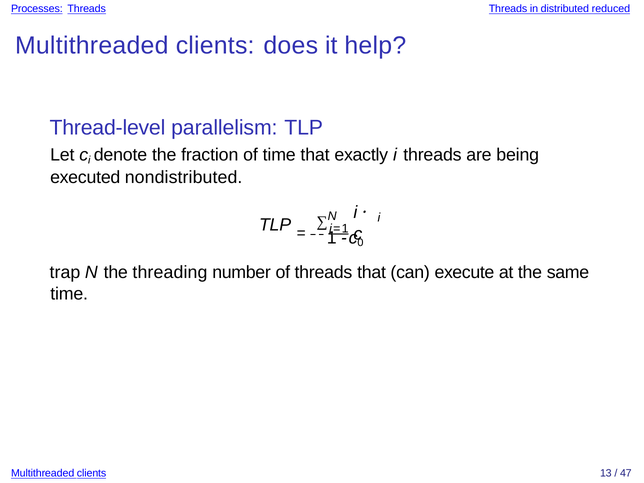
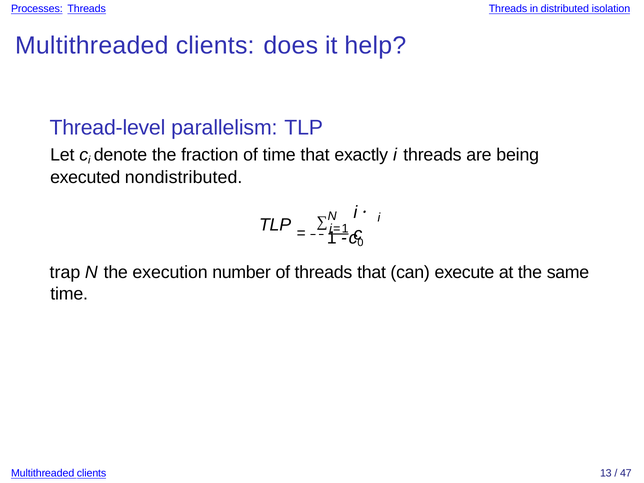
reduced: reduced -> isolation
threading: threading -> execution
